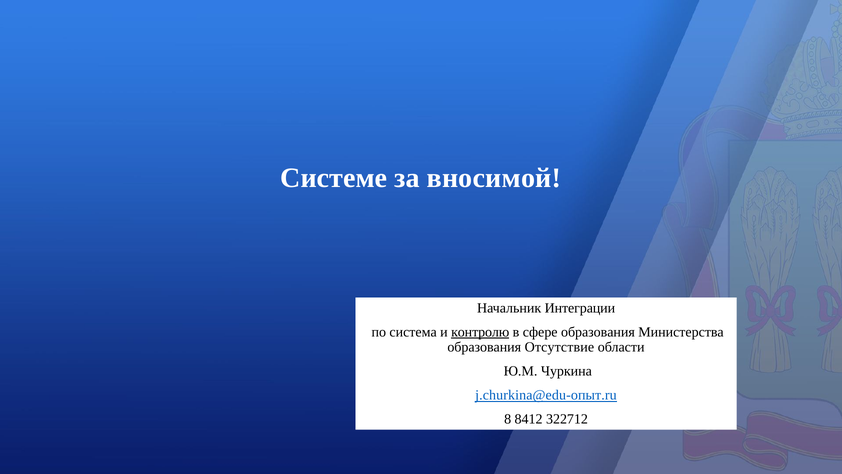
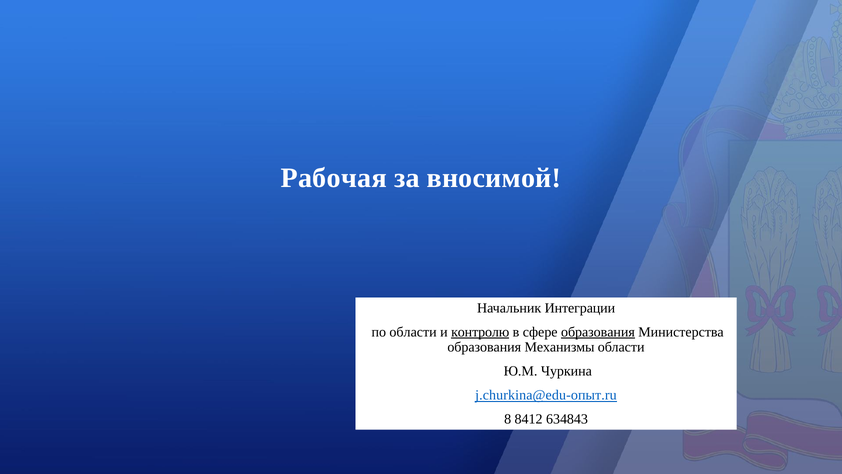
Системе: Системе -> Рабочая
по система: система -> области
образования at (598, 332) underline: none -> present
Отсутствие: Отсутствие -> Механизмы
322712: 322712 -> 634843
